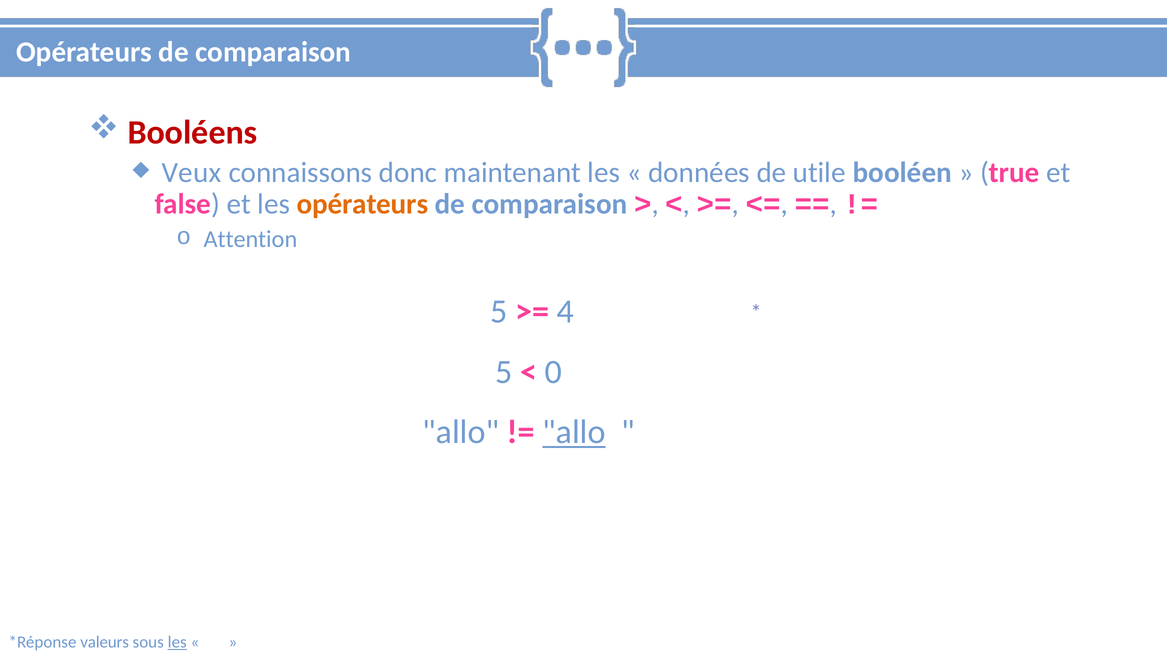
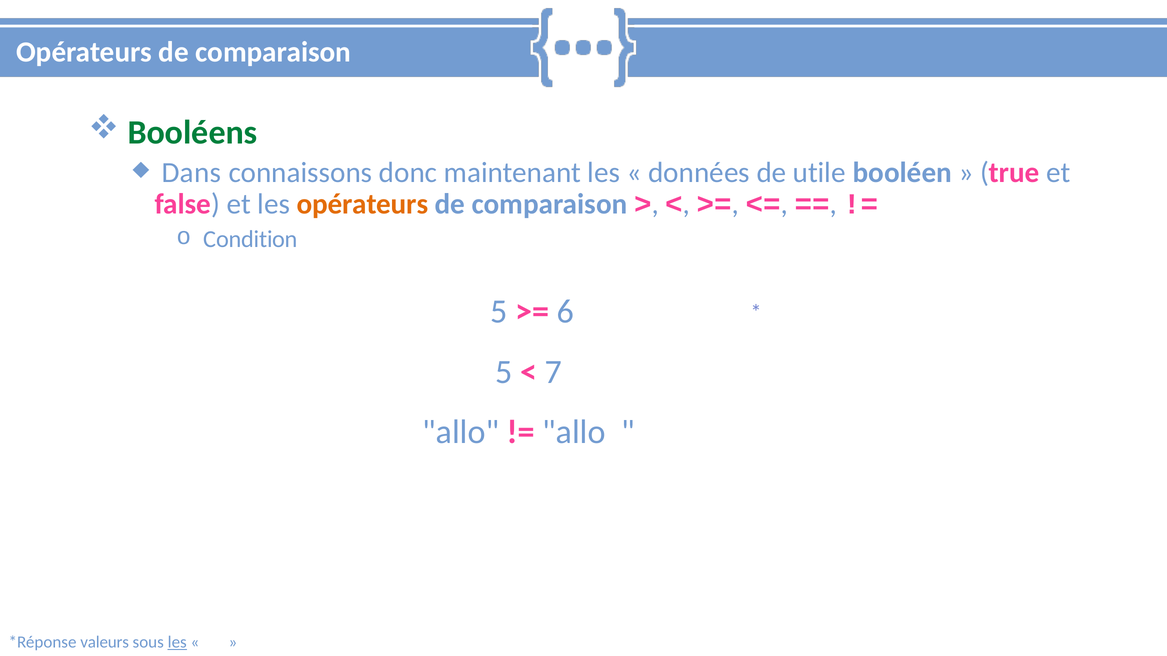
Booléens colour: red -> green
Veux: Veux -> Dans
Attention: Attention -> Condition
4: 4 -> 6
0: 0 -> 7
allo at (574, 433) underline: present -> none
